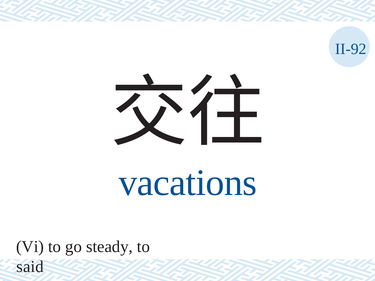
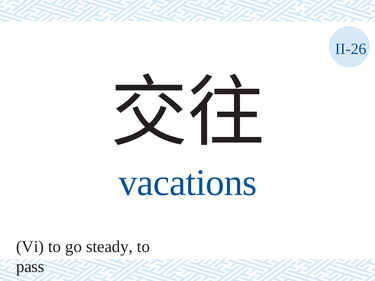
II-92: II-92 -> II-26
said: said -> pass
